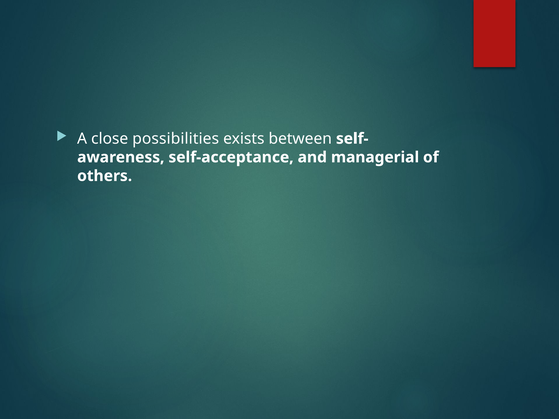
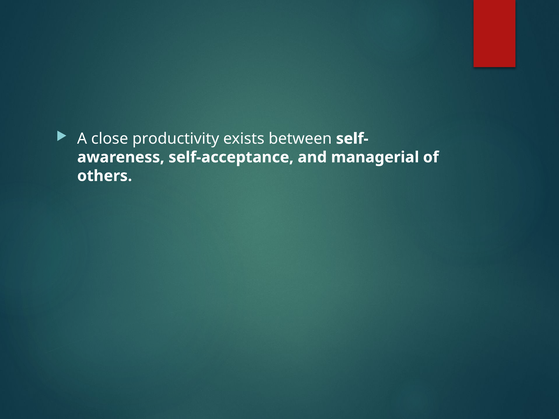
possibilities: possibilities -> productivity
